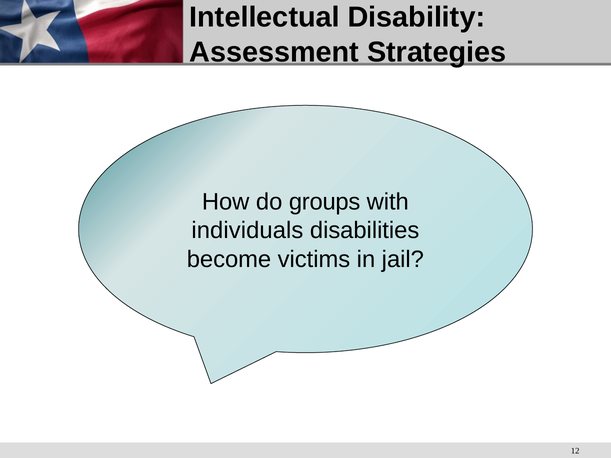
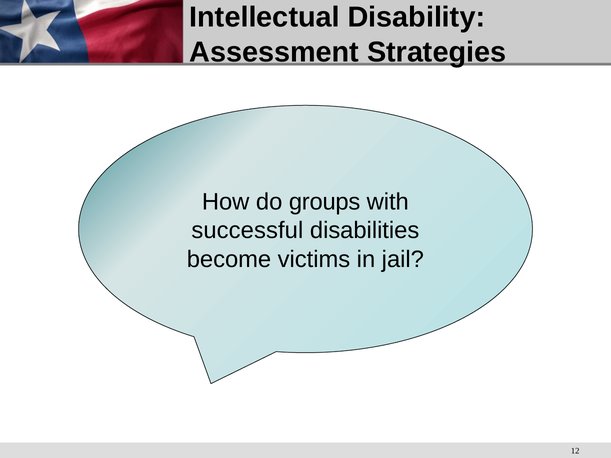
individuals: individuals -> successful
